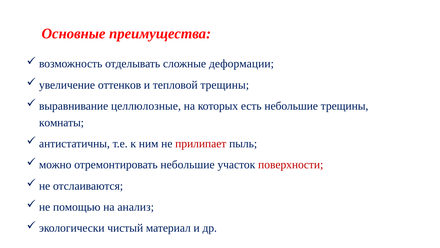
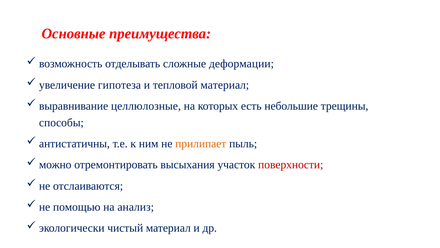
оттенков: оттенков -> гипотеза
тепловой трещины: трещины -> материал
комнаты: комнаты -> способы
прилипает colour: red -> orange
отремонтировать небольшие: небольшие -> высыхания
